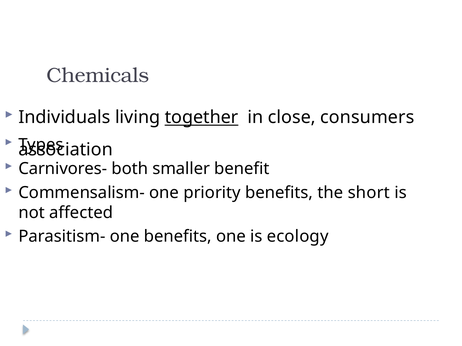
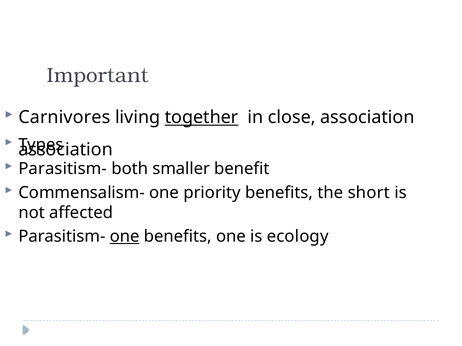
Chemicals: Chemicals -> Important
Individuals: Individuals -> Carnivores
close consumers: consumers -> association
Carnivores- at (63, 169): Carnivores- -> Parasitism-
one at (125, 237) underline: none -> present
